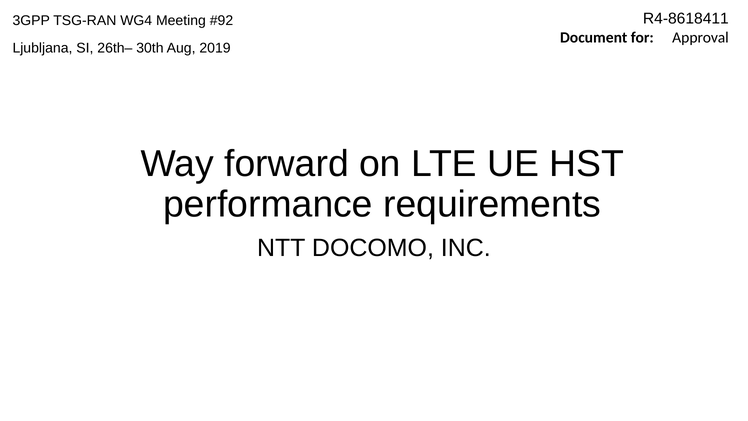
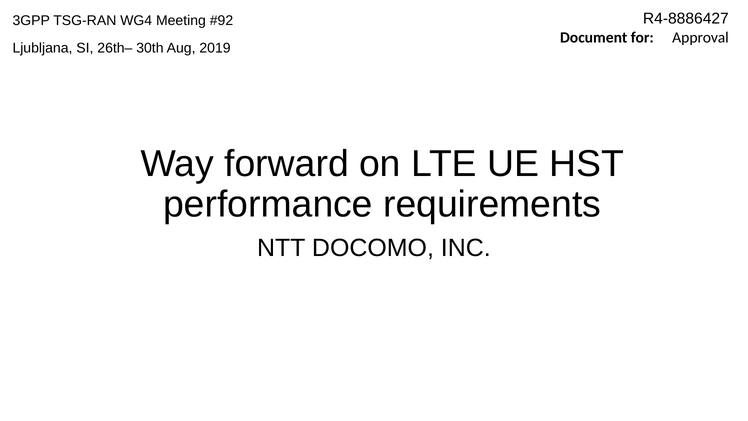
R4-8618411: R4-8618411 -> R4-8886427
